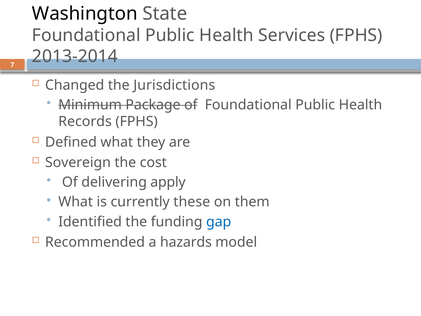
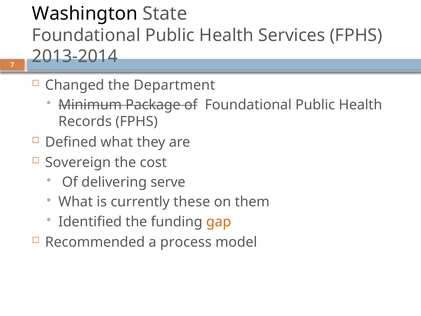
Jurisdictions: Jurisdictions -> Department
apply: apply -> serve
gap colour: blue -> orange
hazards: hazards -> process
